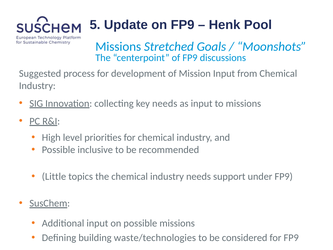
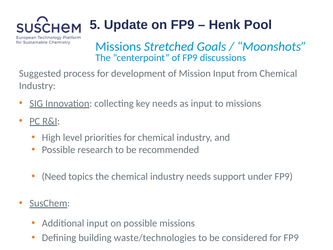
inclusive: inclusive -> research
Little: Little -> Need
